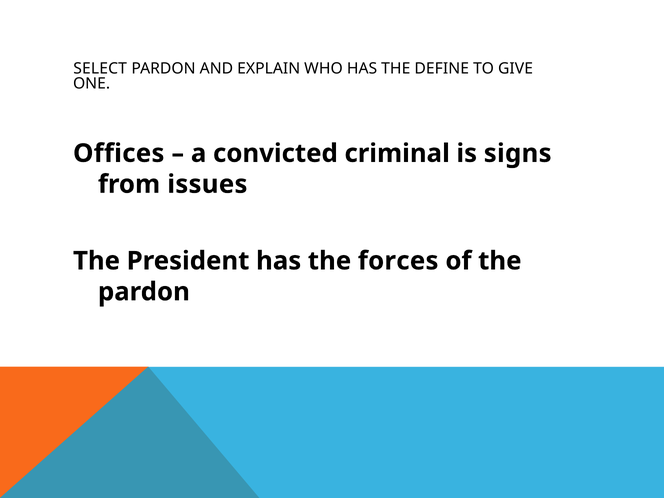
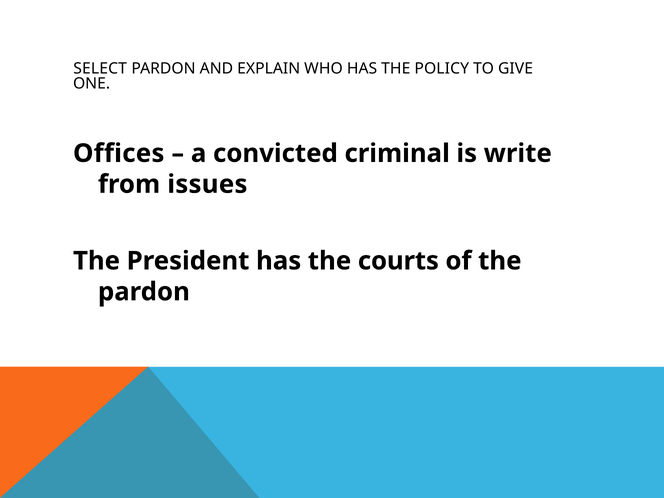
DEFINE: DEFINE -> POLICY
signs: signs -> write
forces: forces -> courts
